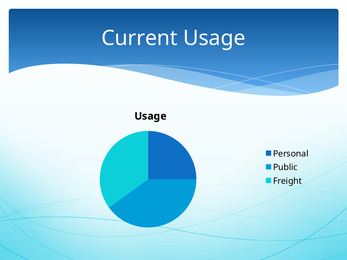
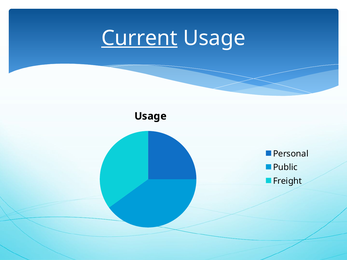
Current underline: none -> present
